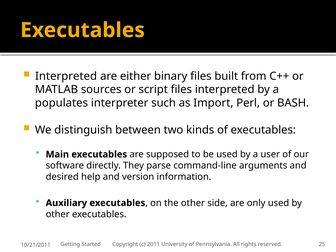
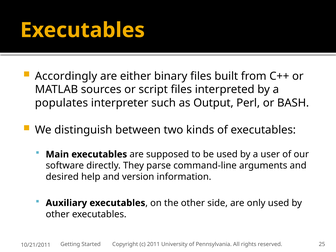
Interpreted at (66, 76): Interpreted -> Accordingly
Import: Import -> Output
